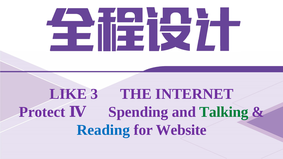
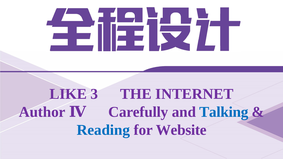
Protect: Protect -> Author
Spending: Spending -> Carefully
Talking colour: green -> blue
